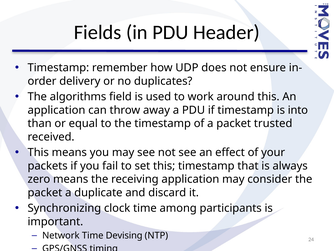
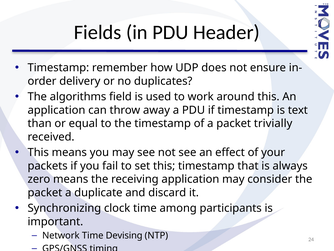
into: into -> text
trusted: trusted -> trivially
